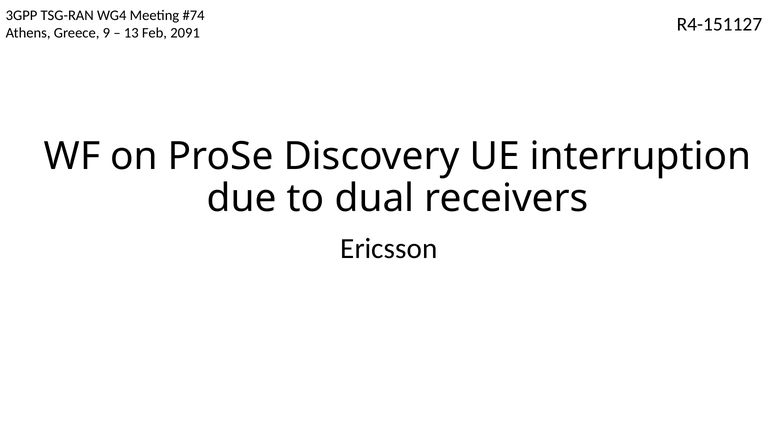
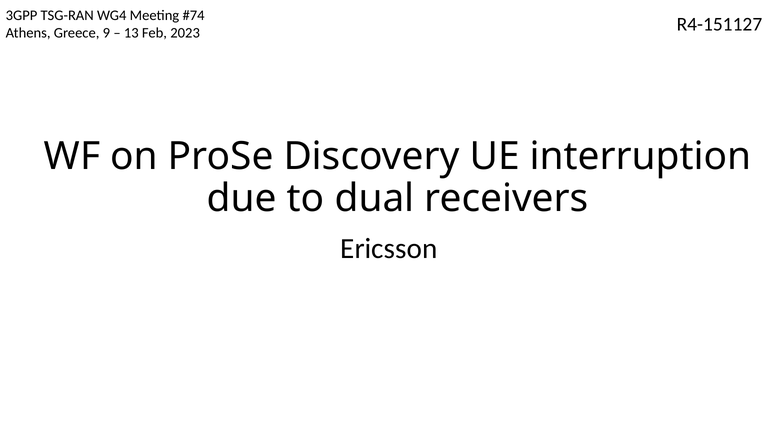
2091: 2091 -> 2023
